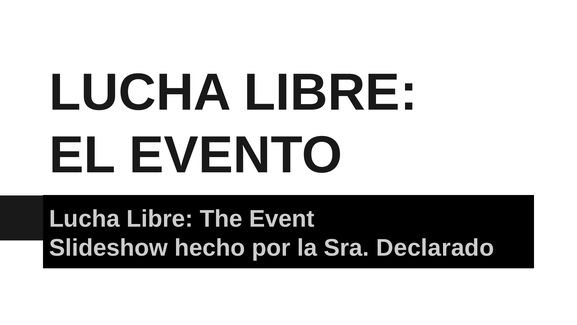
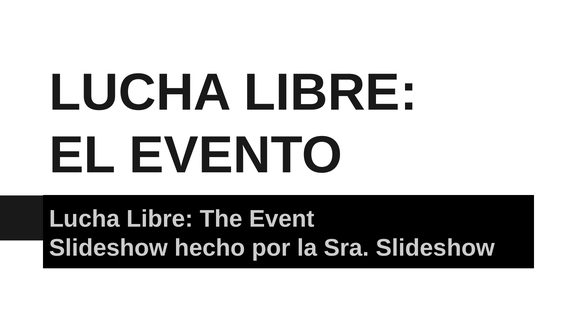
Sra Declarado: Declarado -> Slideshow
